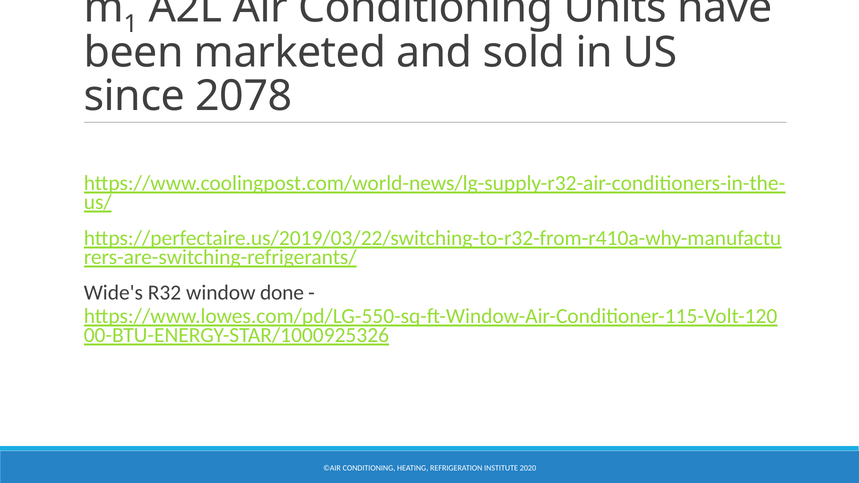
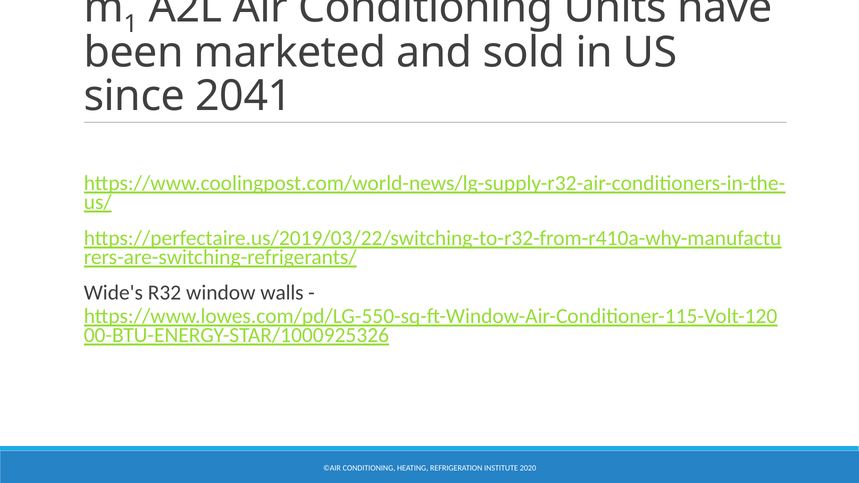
2078: 2078 -> 2041
done: done -> walls
